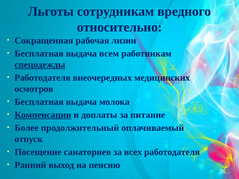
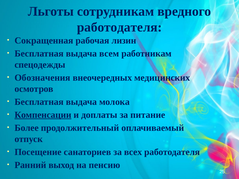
относительно at (120, 27): относительно -> работодателя
спецодежды underline: present -> none
Работодателя at (43, 78): Работодателя -> Обозначения
